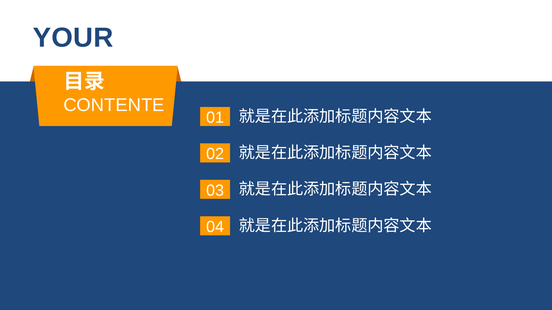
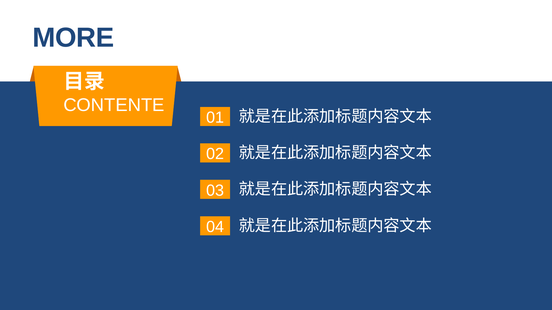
YOUR: YOUR -> MORE
